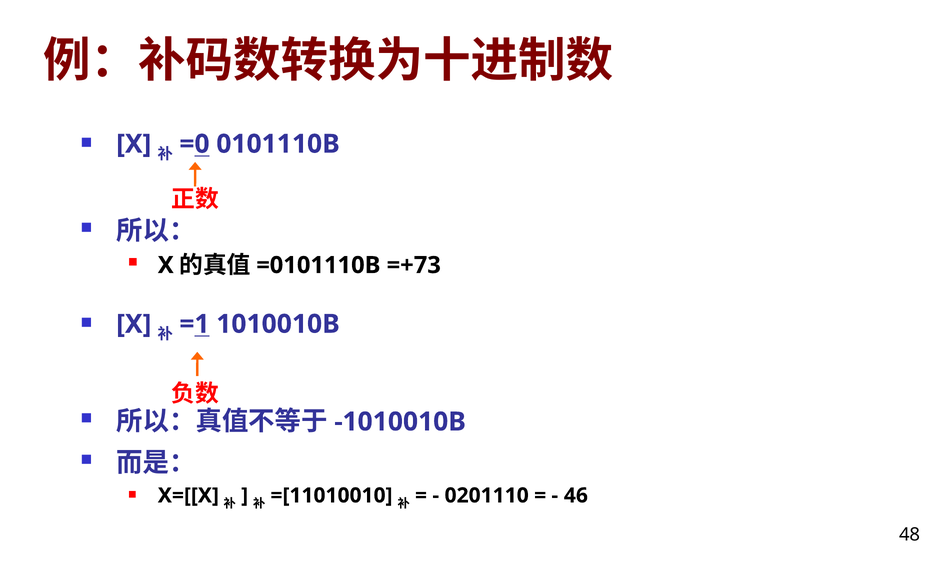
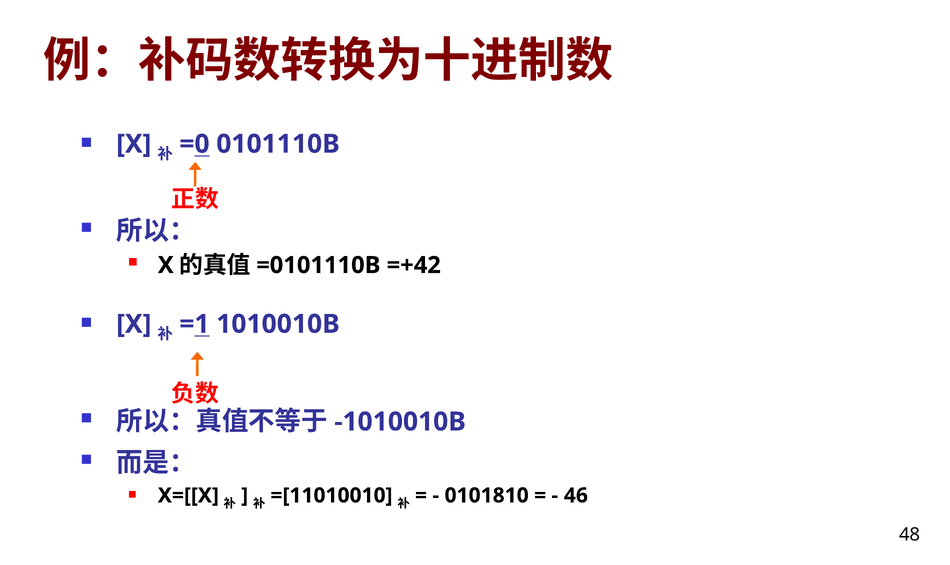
=+73: =+73 -> =+42
0201110: 0201110 -> 0101810
